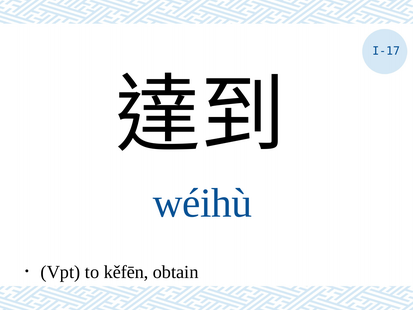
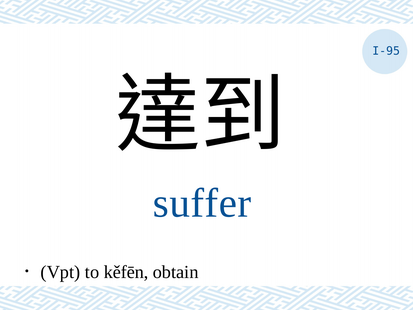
I-17: I-17 -> I-95
wéihù: wéihù -> suffer
